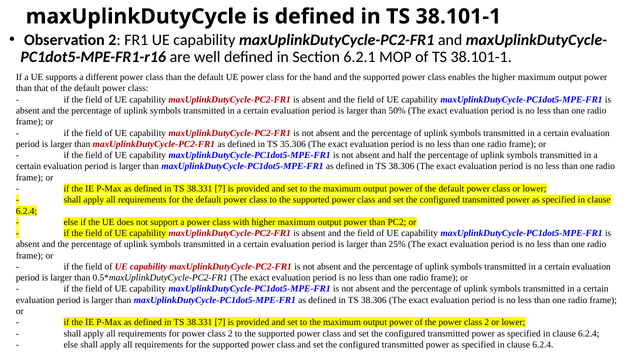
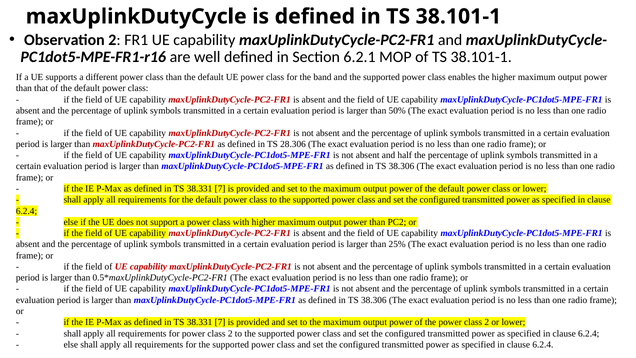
35.306: 35.306 -> 28.306
